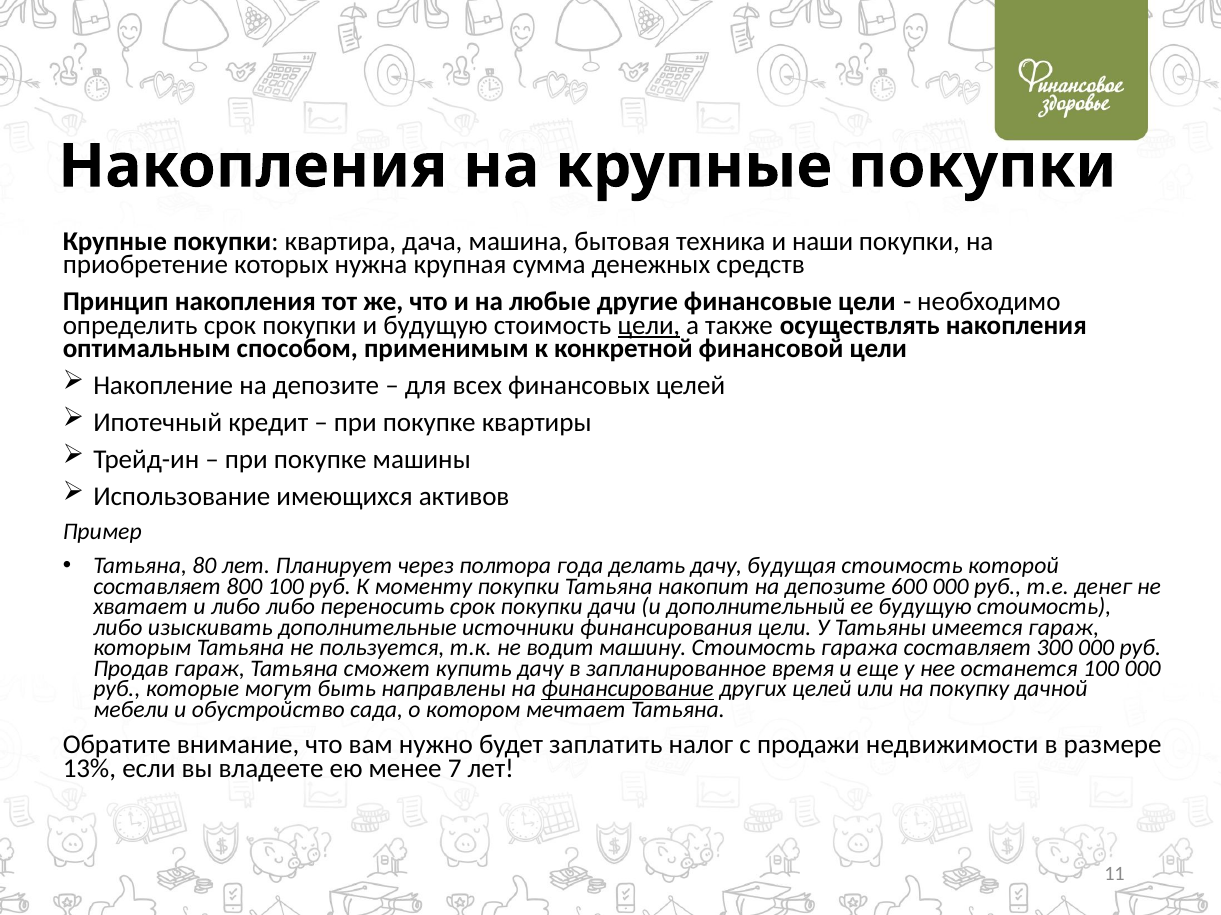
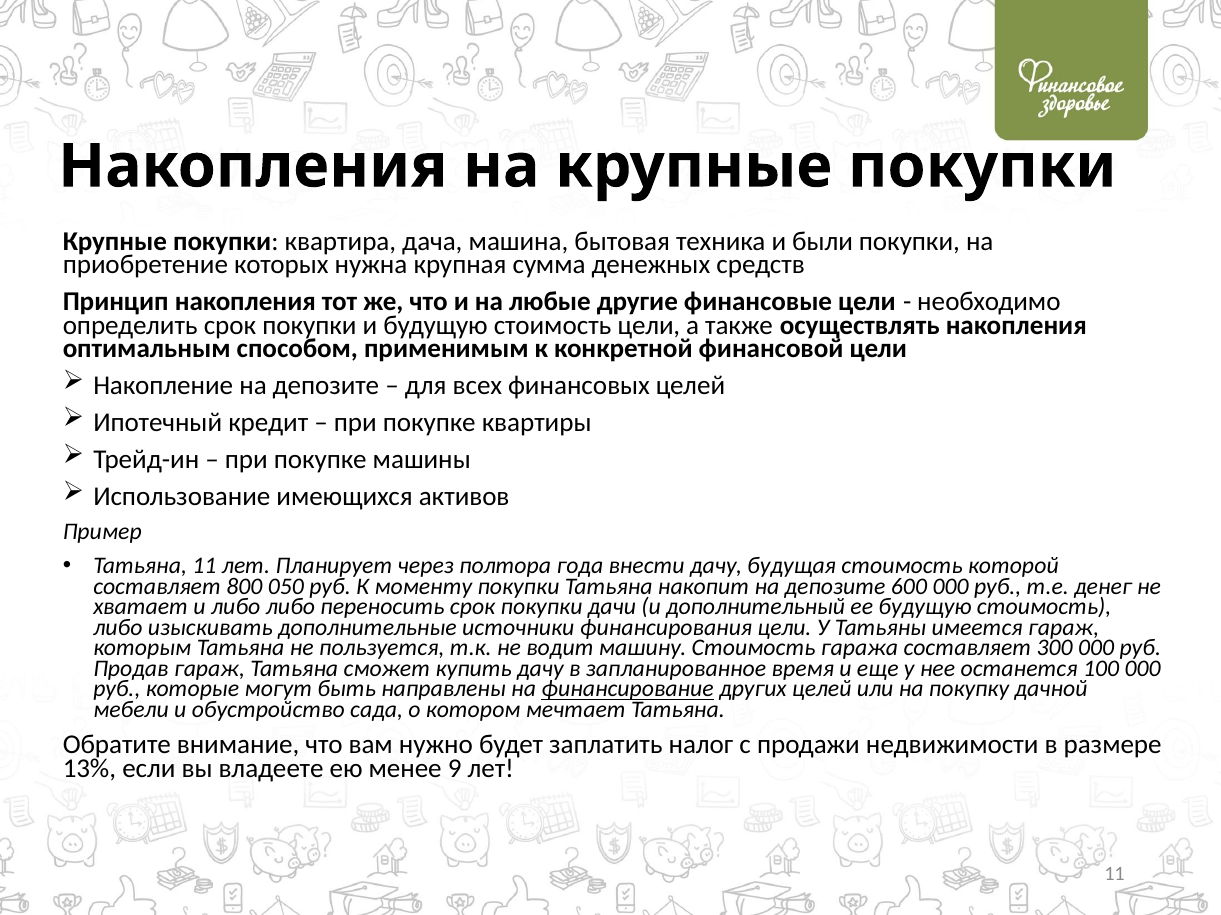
наши: наши -> были
цели at (649, 325) underline: present -> none
Татьяна 80: 80 -> 11
делать: делать -> внести
800 100: 100 -> 050
7: 7 -> 9
